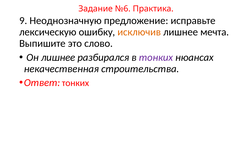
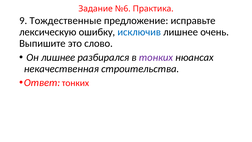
Неоднозначную: Неоднозначную -> Тождественные
исключив colour: orange -> blue
мечта: мечта -> очень
